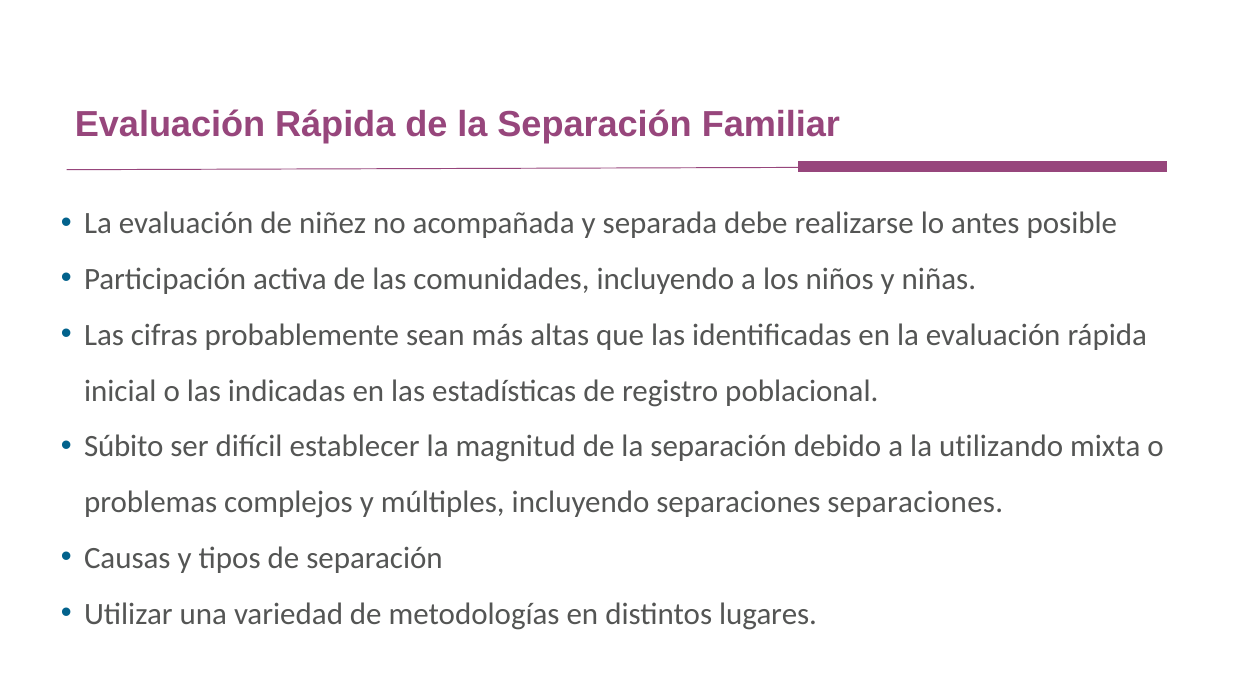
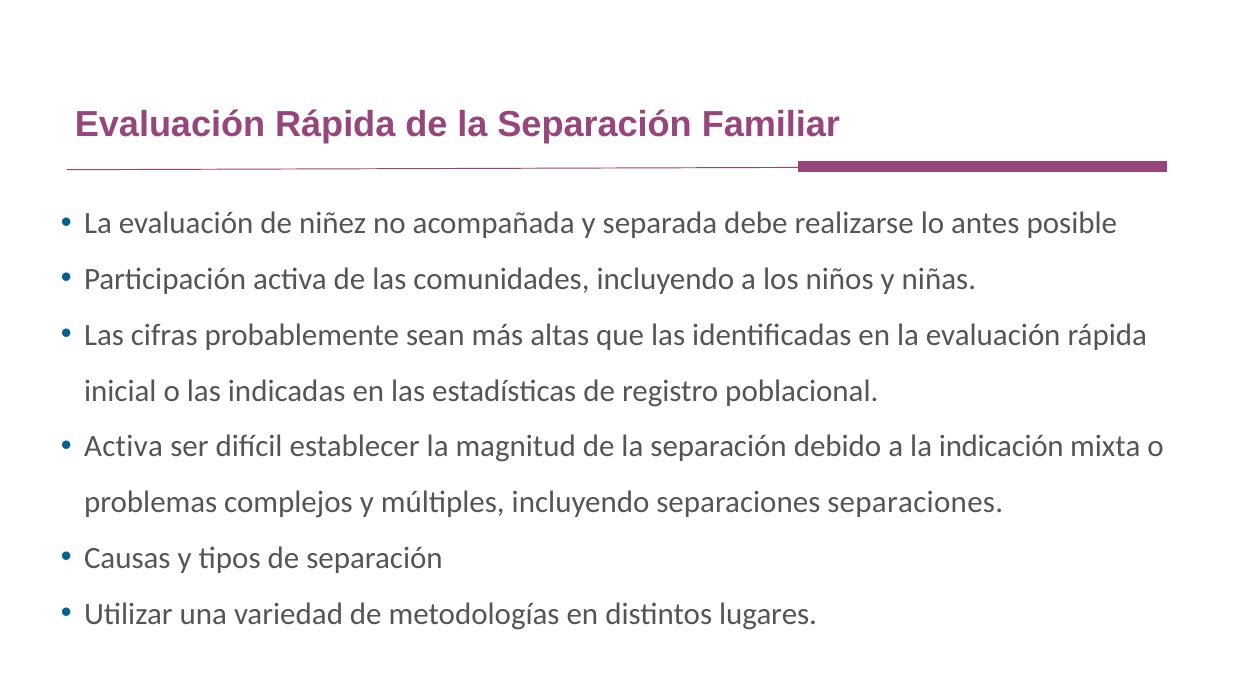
Súbito at (124, 447): Súbito -> Activa
utilizando: utilizando -> indicación
